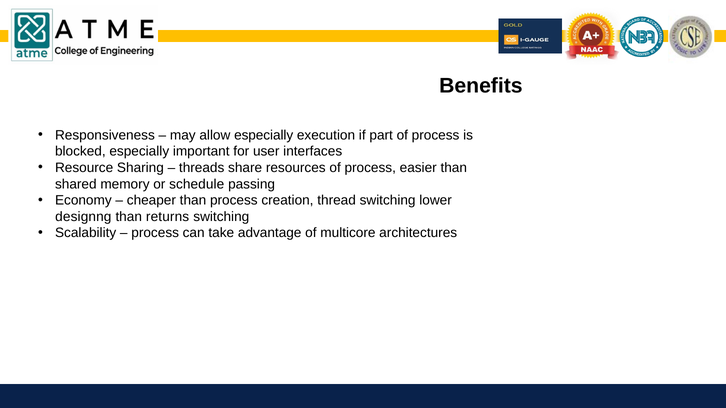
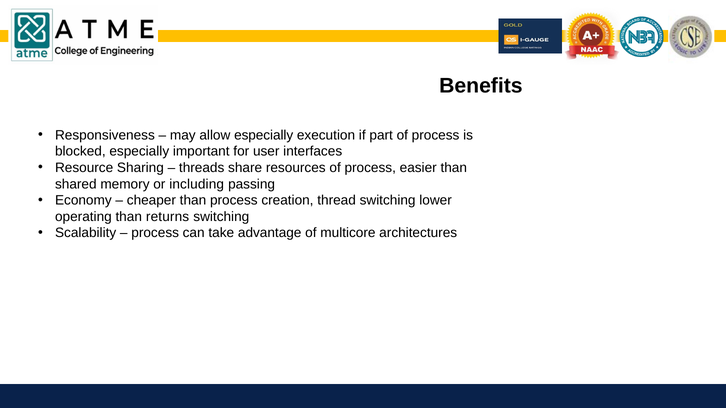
schedule: schedule -> including
designng: designng -> operating
